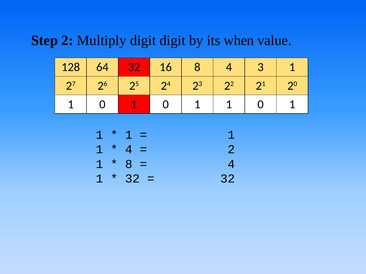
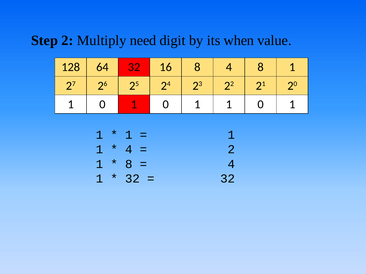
Multiply digit: digit -> need
4 3: 3 -> 8
